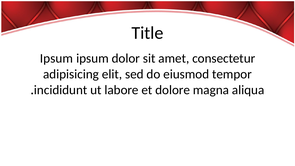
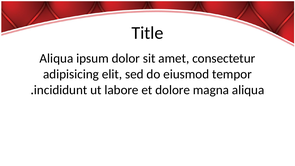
Ipsum at (56, 58): Ipsum -> Aliqua
